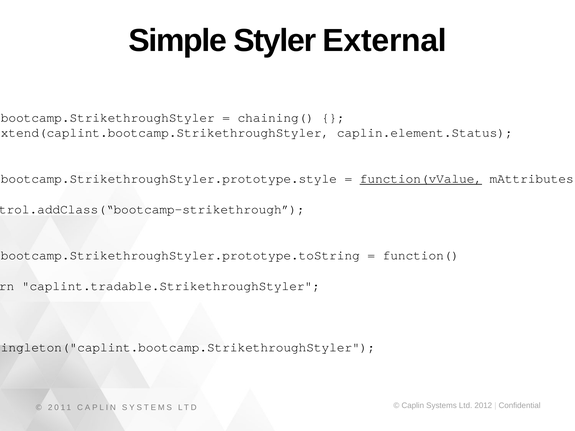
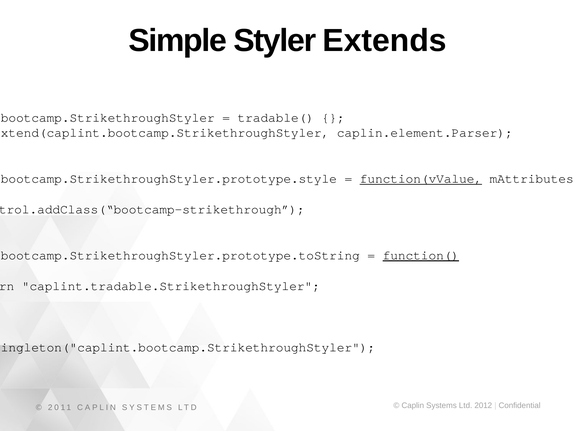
External: External -> Extends
chaining(: chaining( -> tradable(
caplin.element.Status: caplin.element.Status -> caplin.element.Parser
function( underline: none -> present
